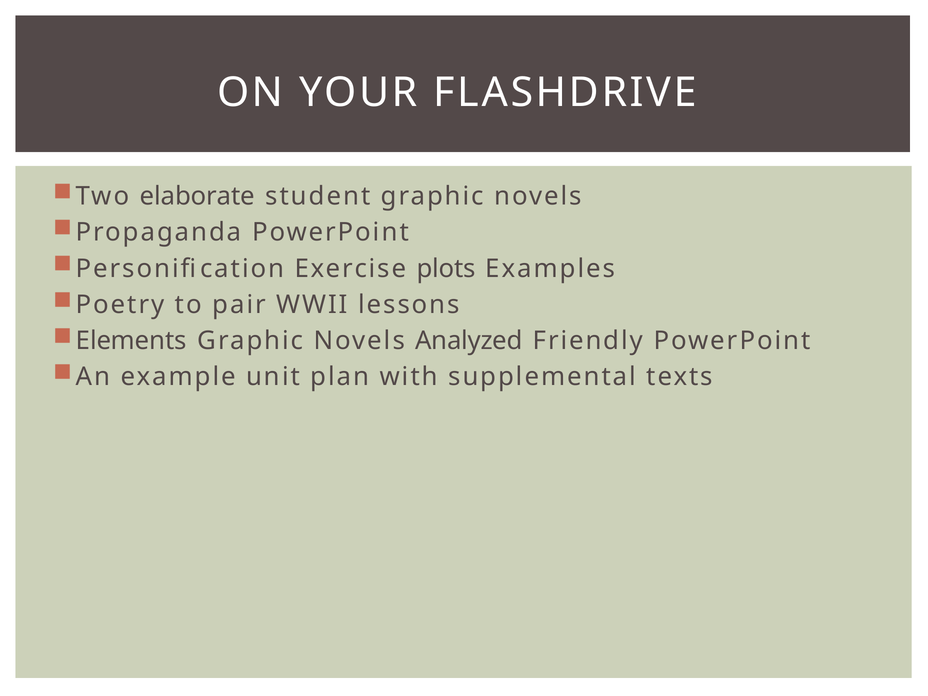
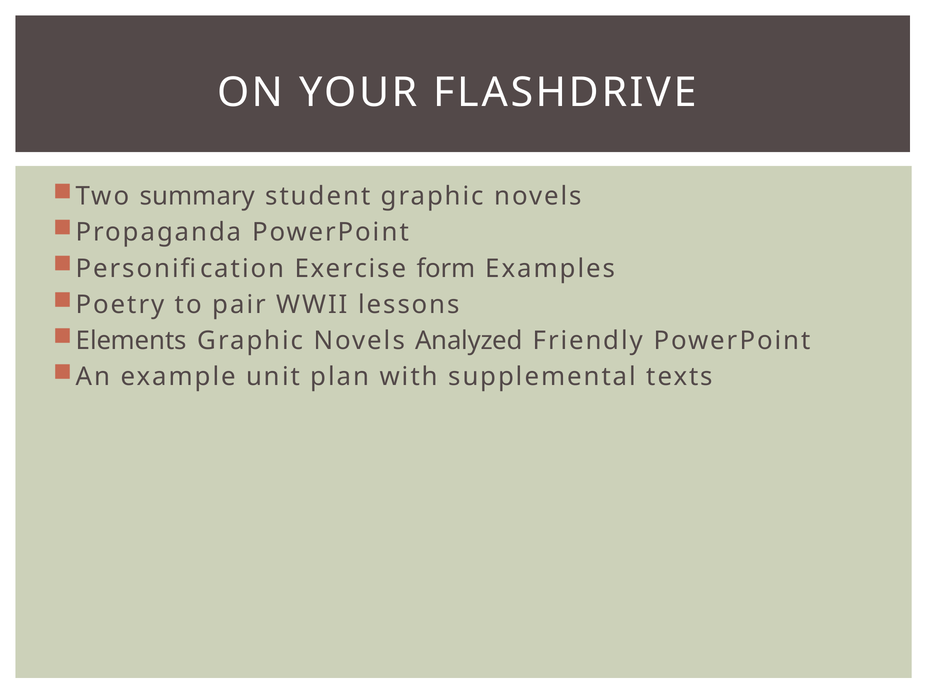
elaborate: elaborate -> summary
plots: plots -> form
